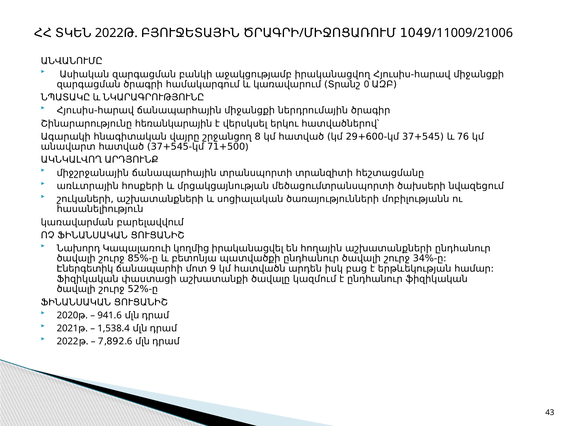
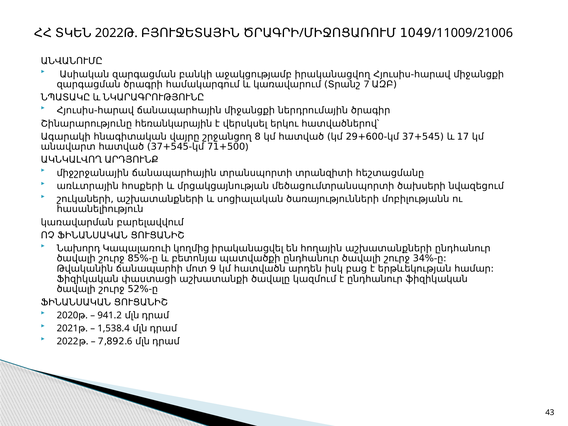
0: 0 -> 7
76: 76 -> 17
Էներգետիկ: Էներգետիկ -> Թվականին
6: 6 -> 2
